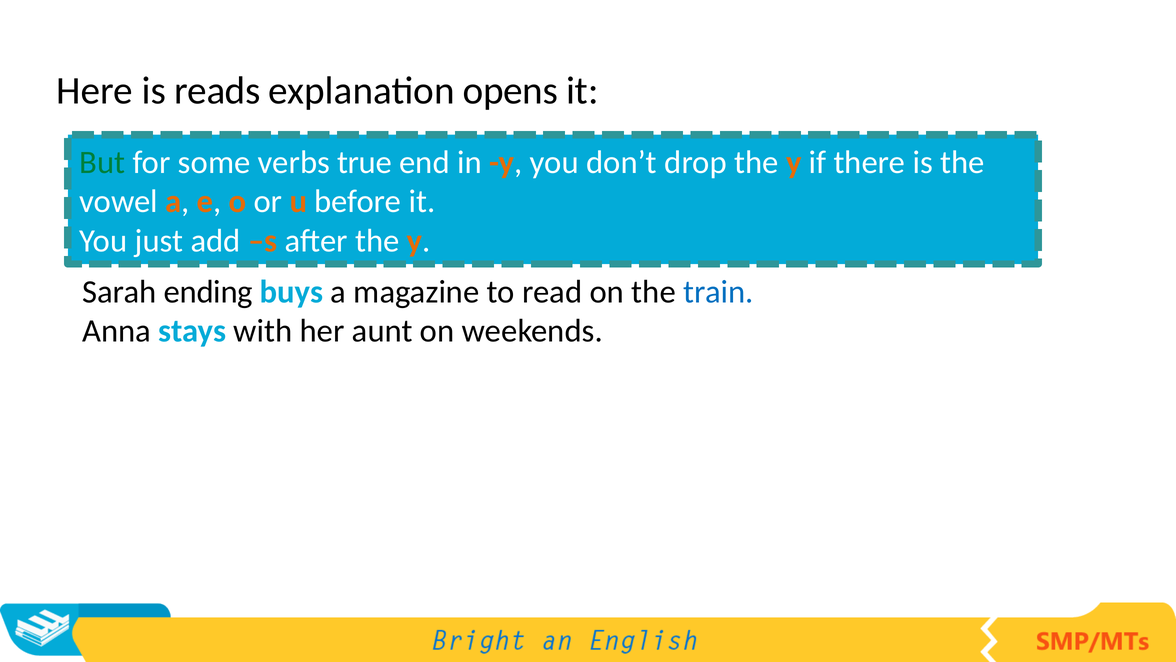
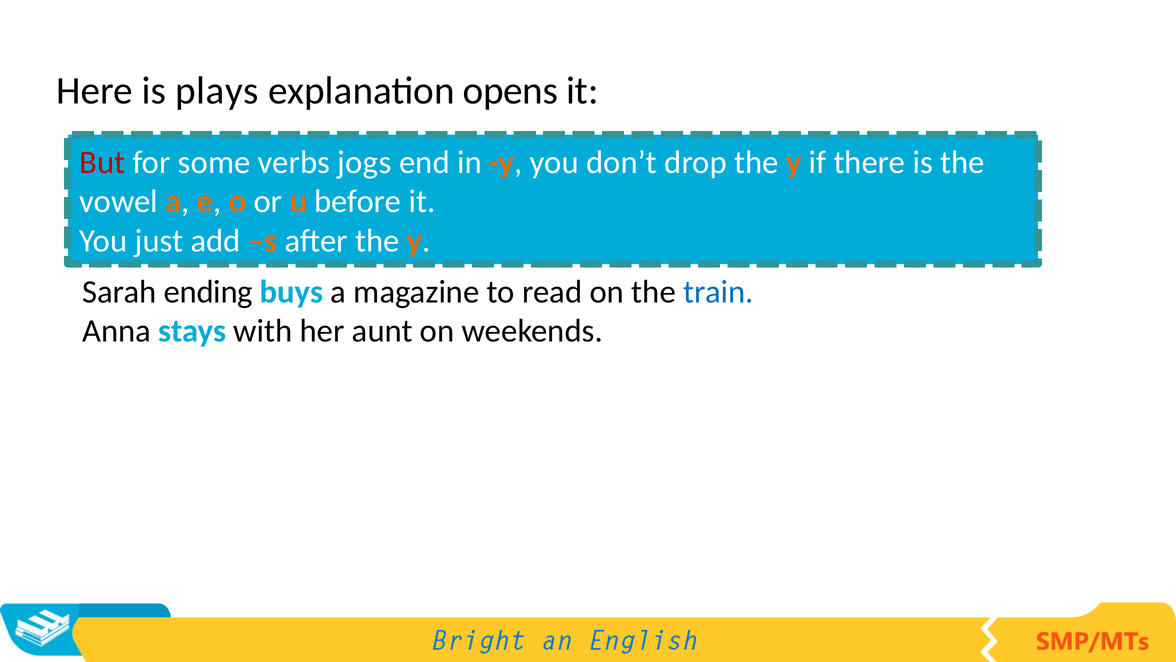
reads: reads -> plays
But colour: green -> red
true: true -> jogs
